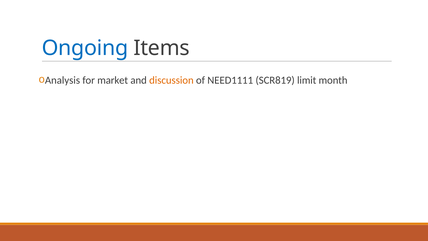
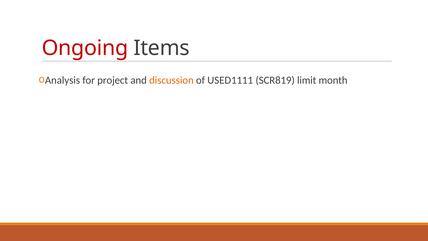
Ongoing colour: blue -> red
market: market -> project
NEED1111: NEED1111 -> USED1111
